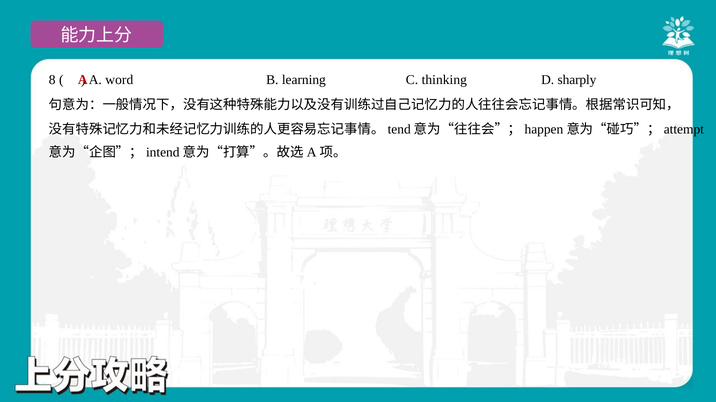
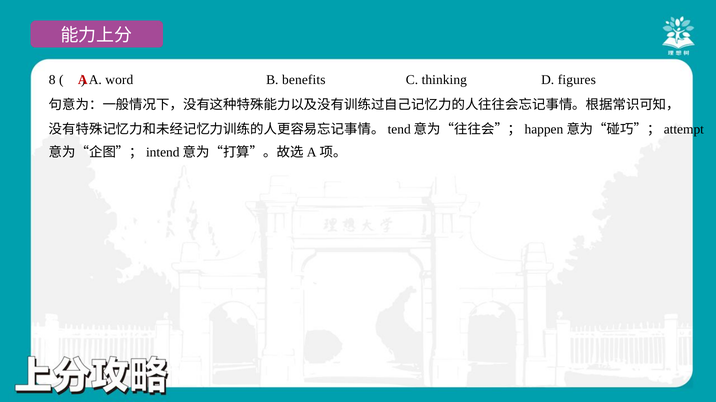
learning: learning -> benefits
sharply: sharply -> figures
